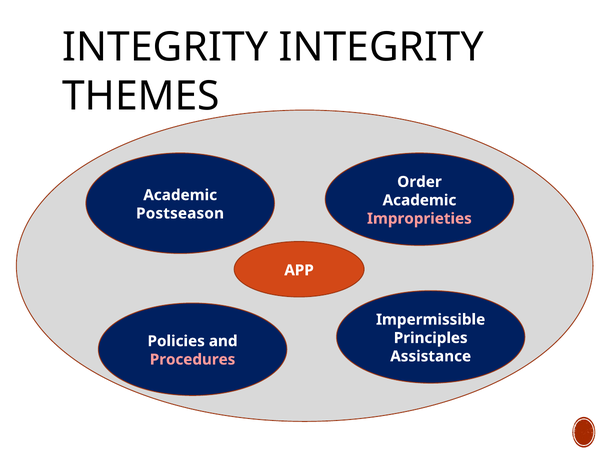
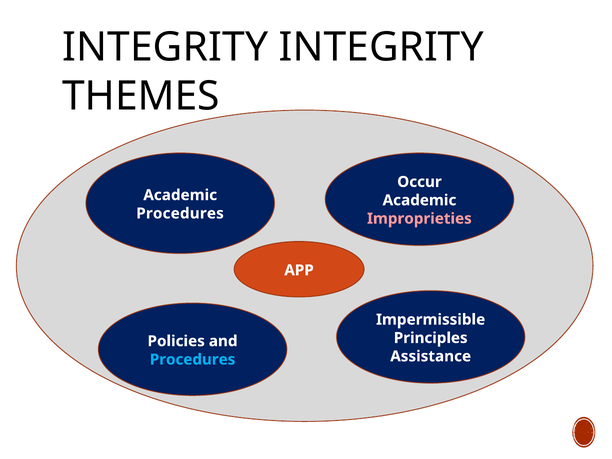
Order: Order -> Occur
Postseason at (180, 213): Postseason -> Procedures
Procedures at (193, 360) colour: pink -> light blue
